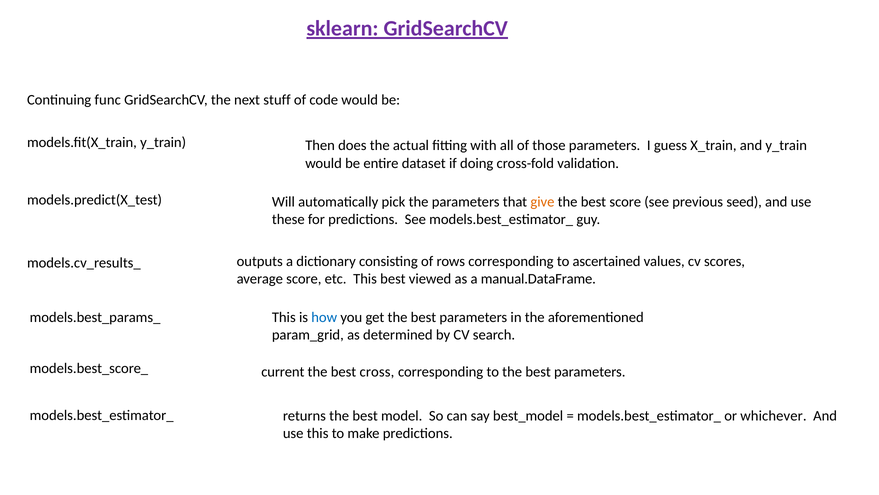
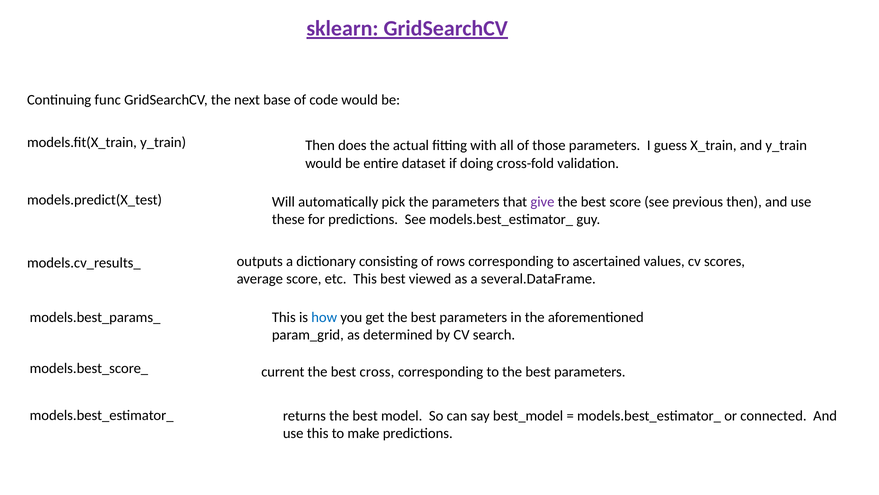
stuff: stuff -> base
give colour: orange -> purple
previous seed: seed -> then
manual.DataFrame: manual.DataFrame -> several.DataFrame
whichever: whichever -> connected
